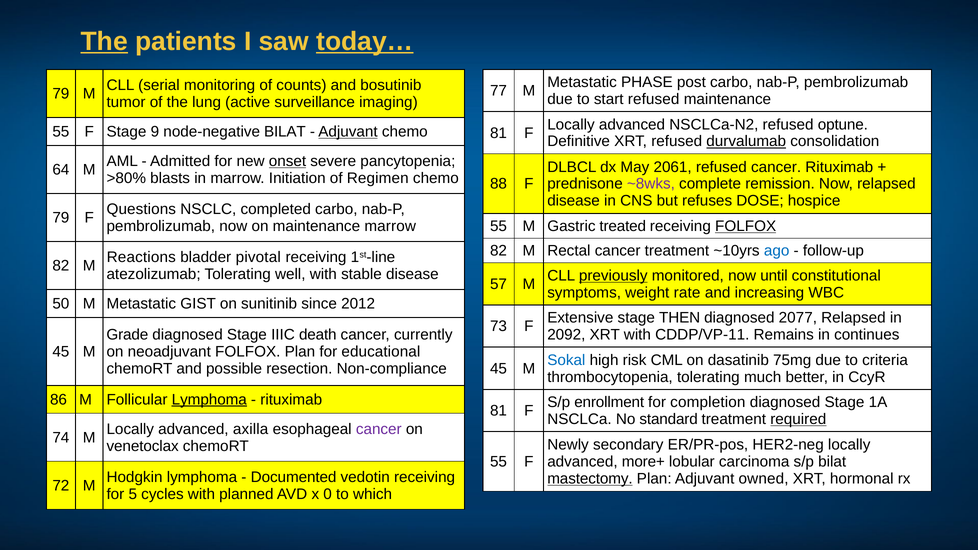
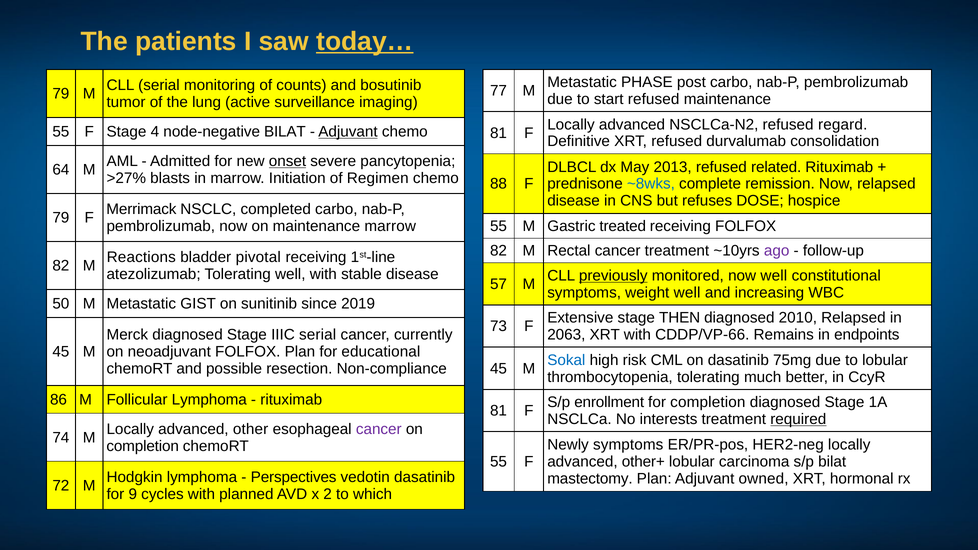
The at (104, 42) underline: present -> none
optune: optune -> regard
9: 9 -> 4
durvalumab underline: present -> none
2061: 2061 -> 2013
refused cancer: cancer -> related
>80%: >80% -> >27%
~8wks colour: purple -> blue
Questions: Questions -> Merrimack
FOLFOX at (746, 226) underline: present -> none
ago colour: blue -> purple
now until: until -> well
weight rate: rate -> well
2012: 2012 -> 2019
2077: 2077 -> 2010
Grade: Grade -> Merck
IIIC death: death -> serial
2092: 2092 -> 2063
CDDP/VP-11: CDDP/VP-11 -> CDDP/VP-66
continues: continues -> endpoints
to criteria: criteria -> lobular
Lymphoma at (209, 400) underline: present -> none
standard: standard -> interests
axilla: axilla -> other
Newly secondary: secondary -> symptoms
venetoclax at (143, 446): venetoclax -> completion
more+: more+ -> other+
Documented: Documented -> Perspectives
vedotin receiving: receiving -> dasatinib
mastectomy underline: present -> none
5: 5 -> 9
0: 0 -> 2
